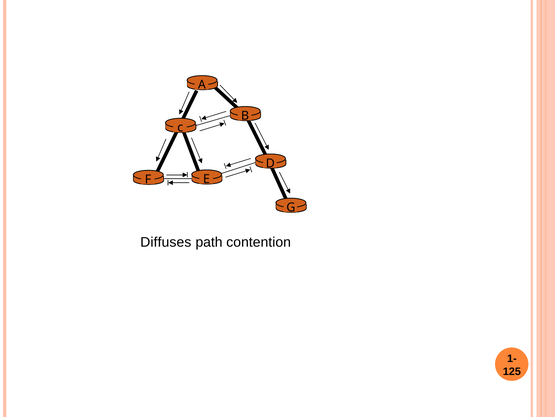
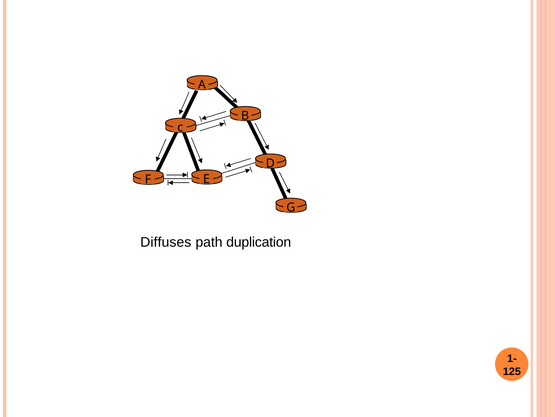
contention: contention -> duplication
